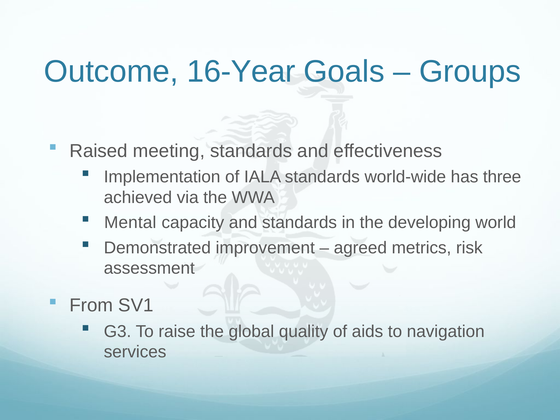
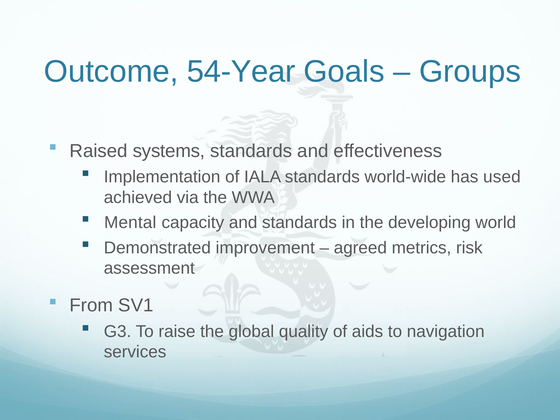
16-Year: 16-Year -> 54-Year
meeting: meeting -> systems
three: three -> used
